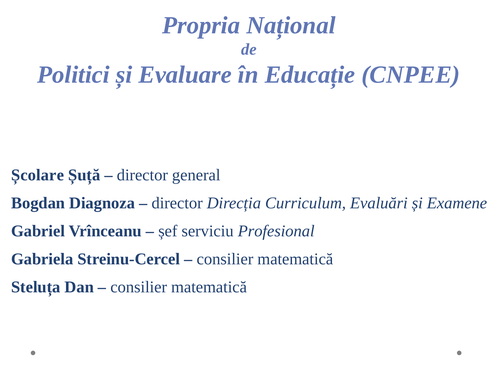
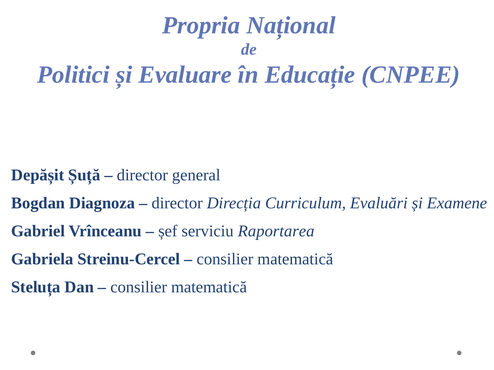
Școlare: Școlare -> Depășit
Profesional: Profesional -> Raportarea
